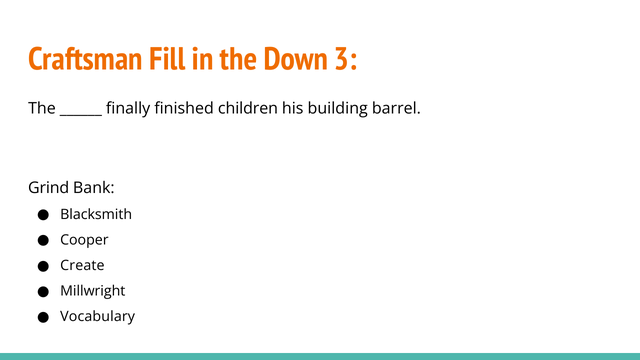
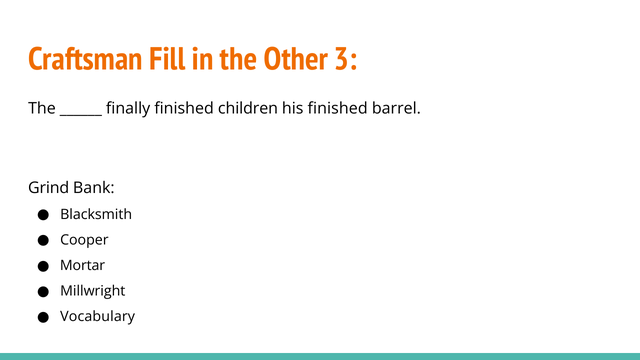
Down: Down -> Other
his building: building -> finished
Create: Create -> Mortar
